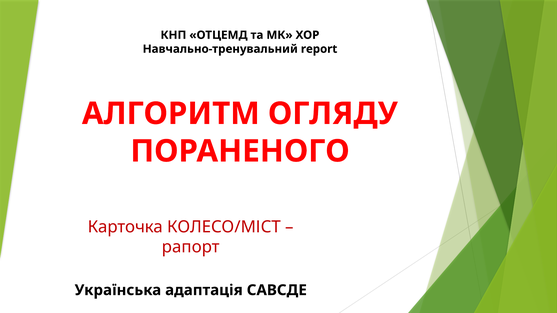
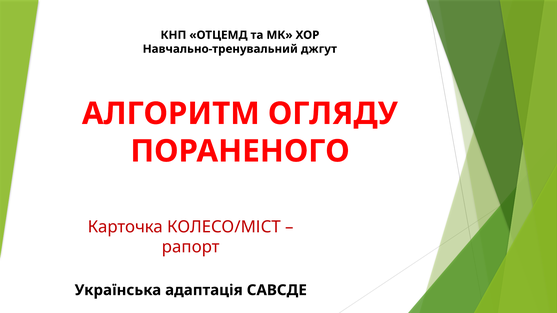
report: report -> джгут
